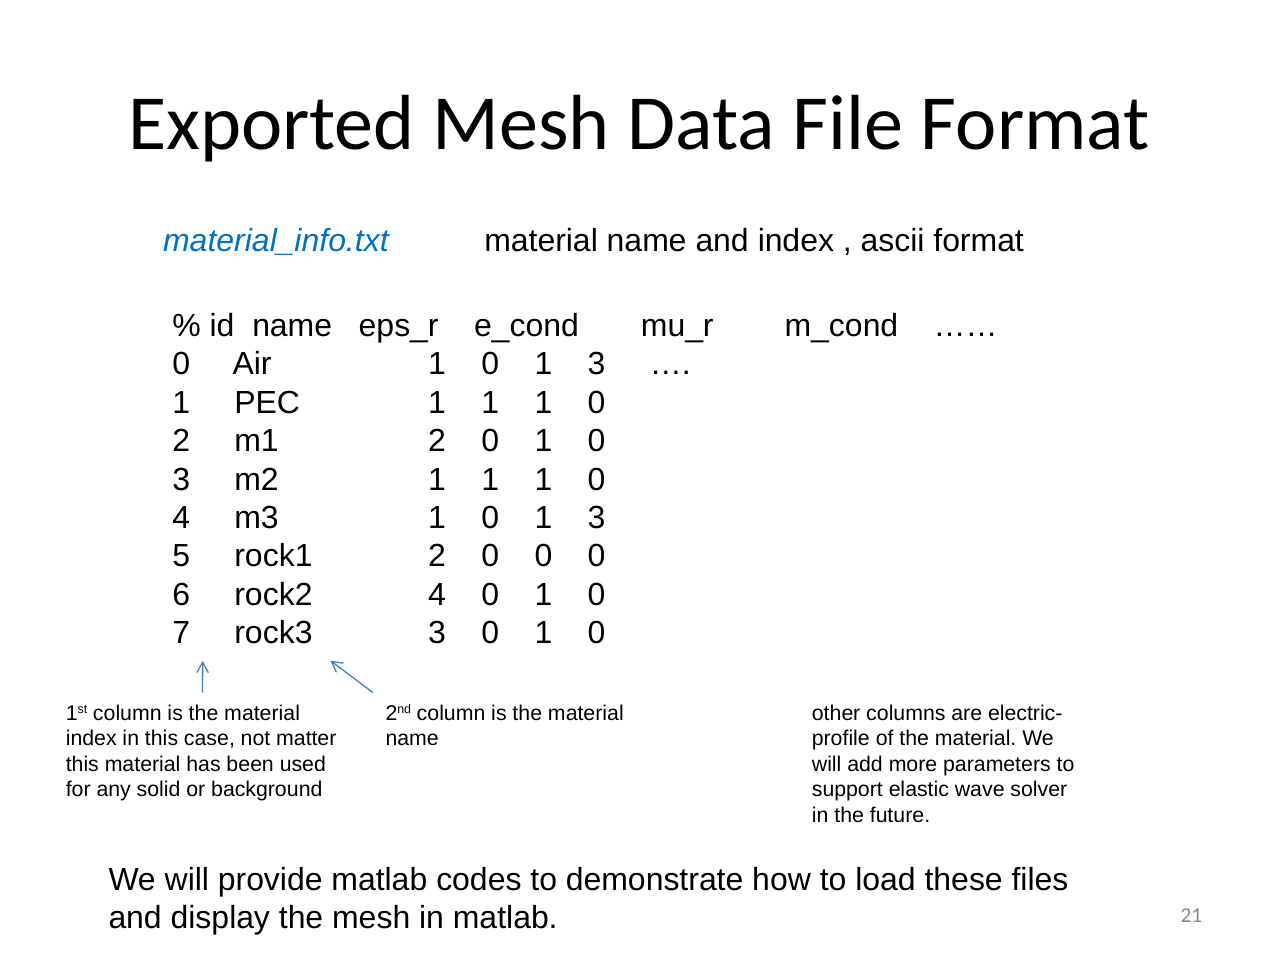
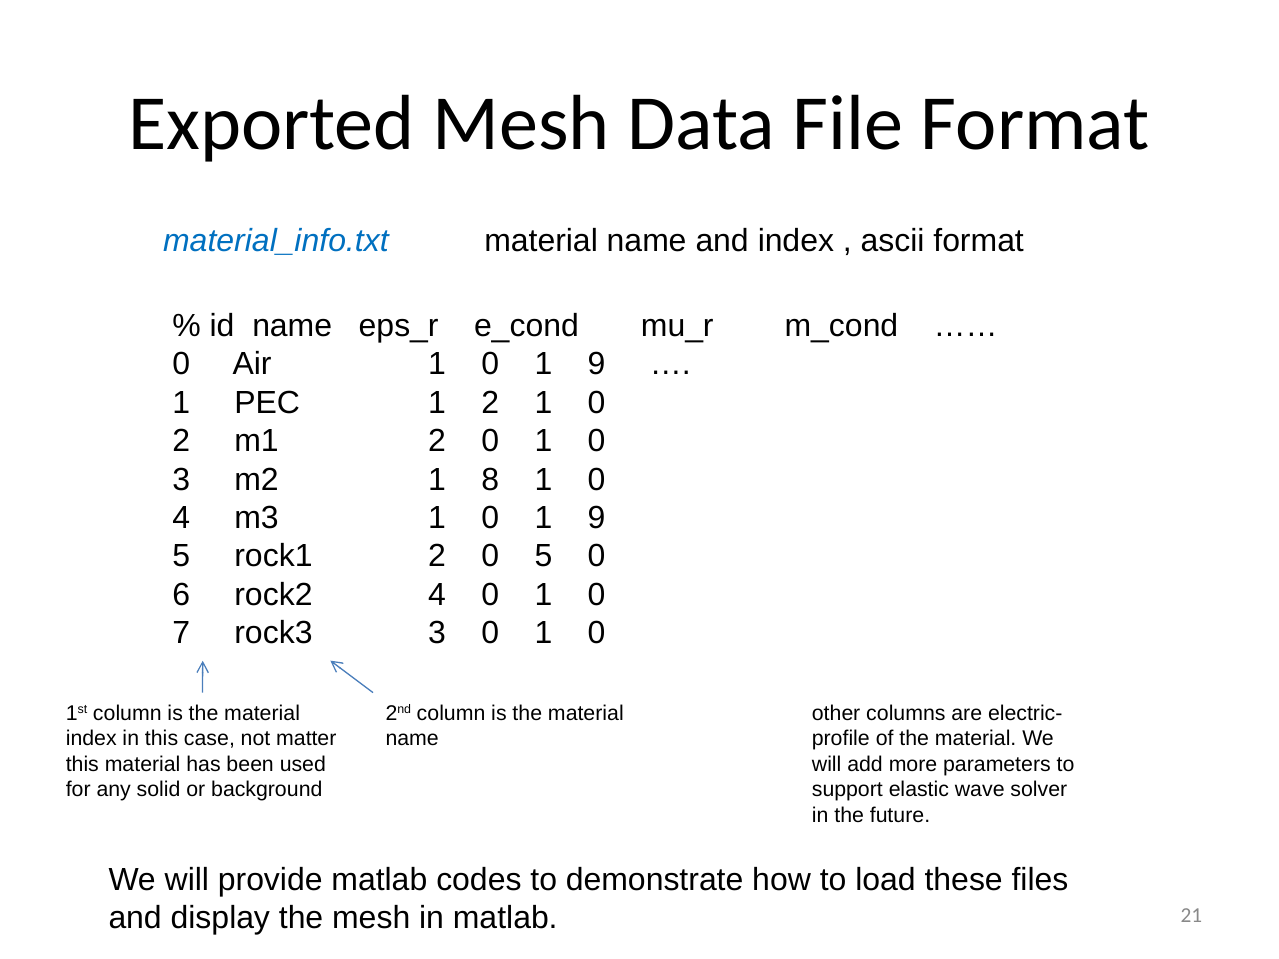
3 at (597, 364): 3 -> 9
PEC 1 1: 1 -> 2
m2 1 1: 1 -> 8
3 at (597, 518): 3 -> 9
2 0 0: 0 -> 5
